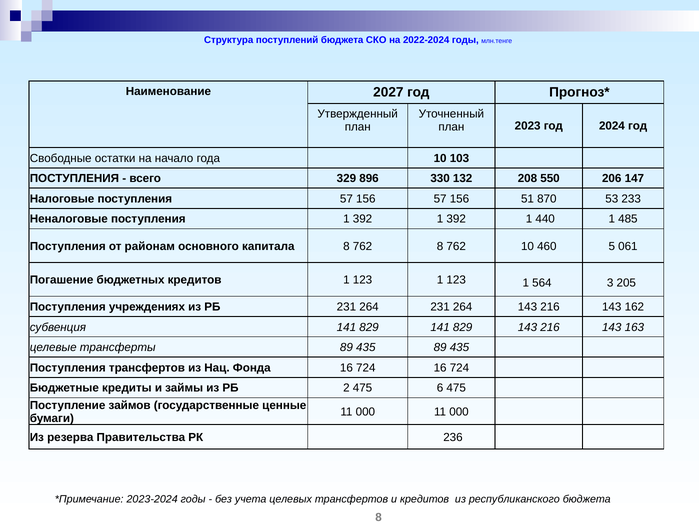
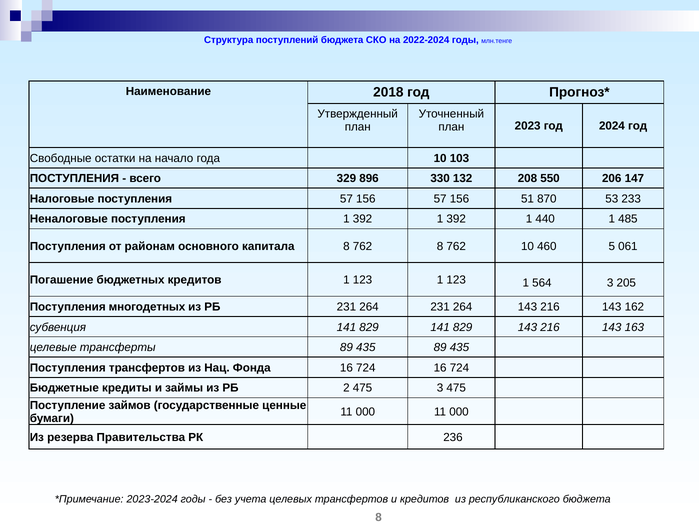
2027: 2027 -> 2018
учреждениях: учреждениях -> многодетных
475 6: 6 -> 3
